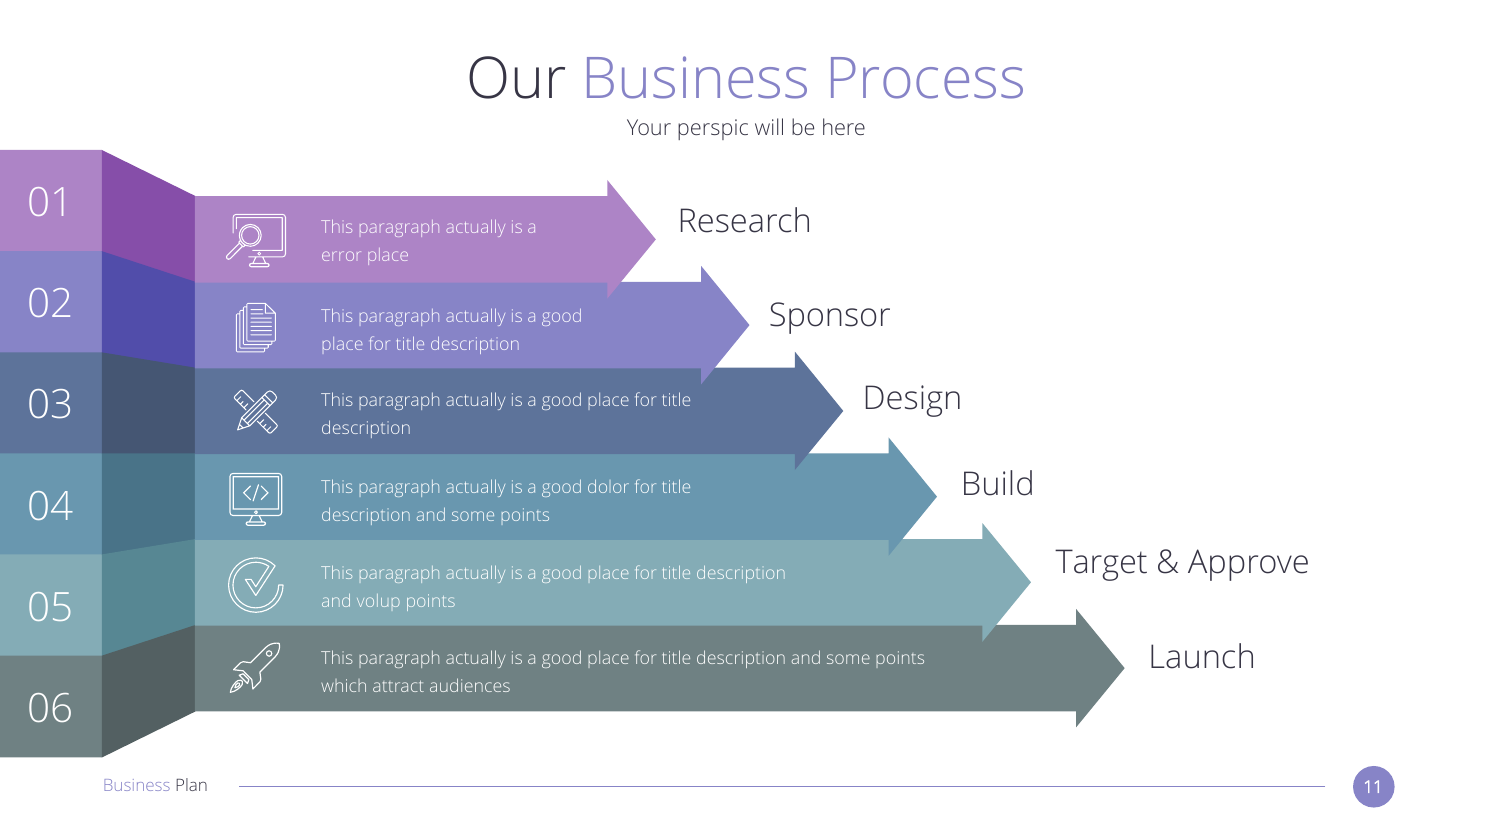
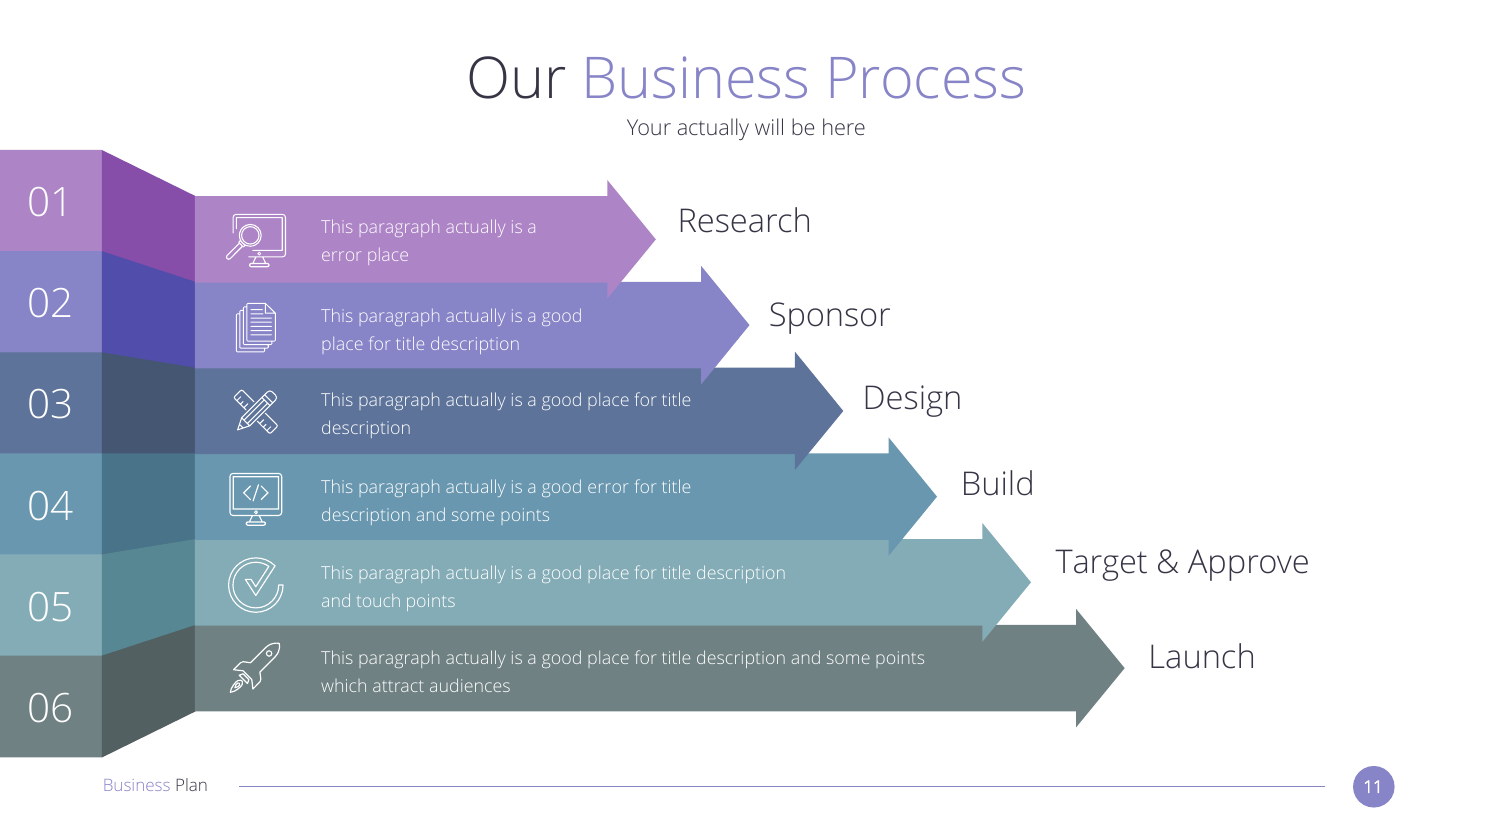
Your perspic: perspic -> actually
good dolor: dolor -> error
volup: volup -> touch
